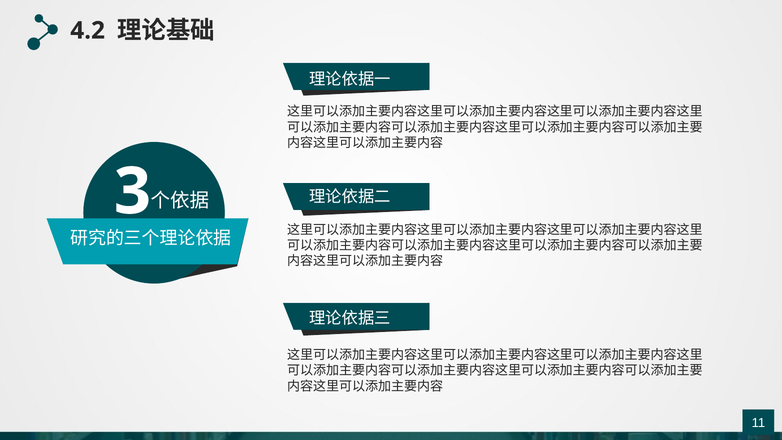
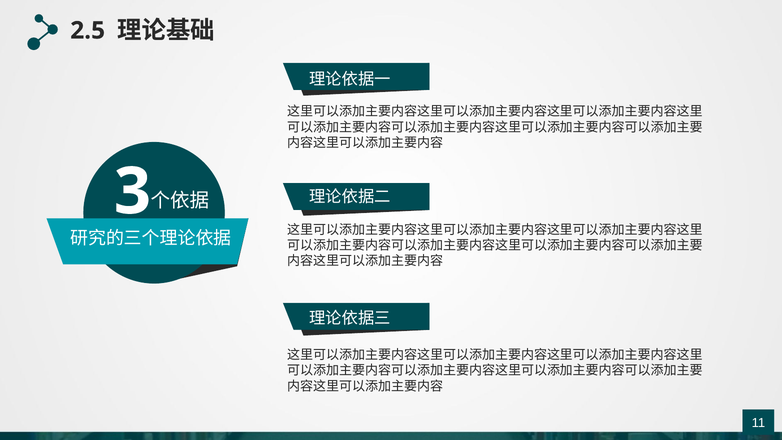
4.2: 4.2 -> 2.5
